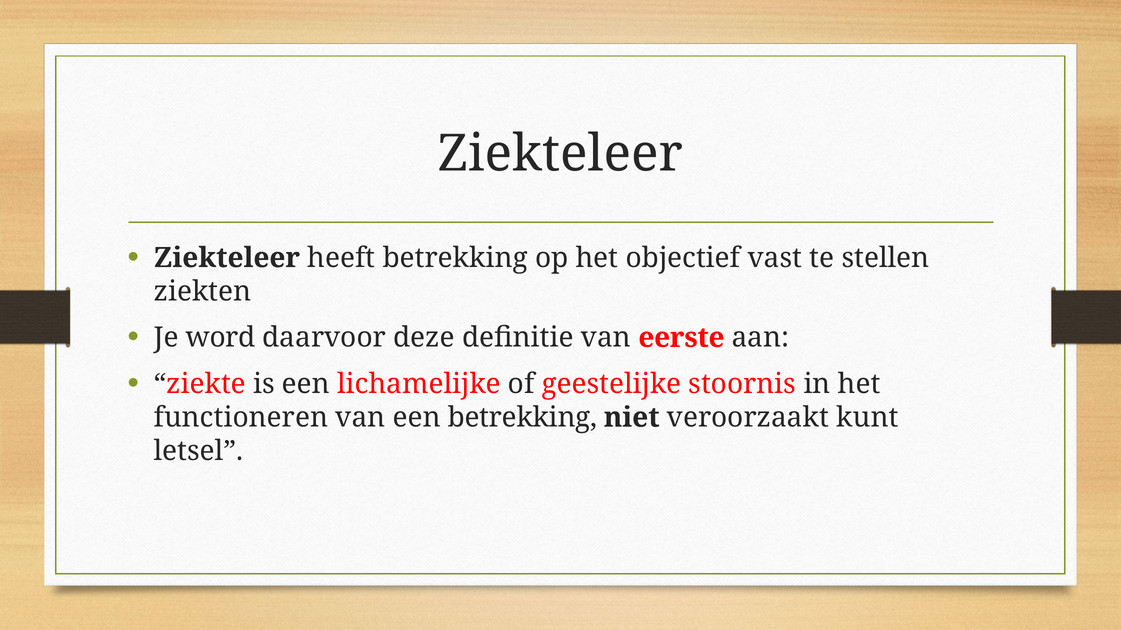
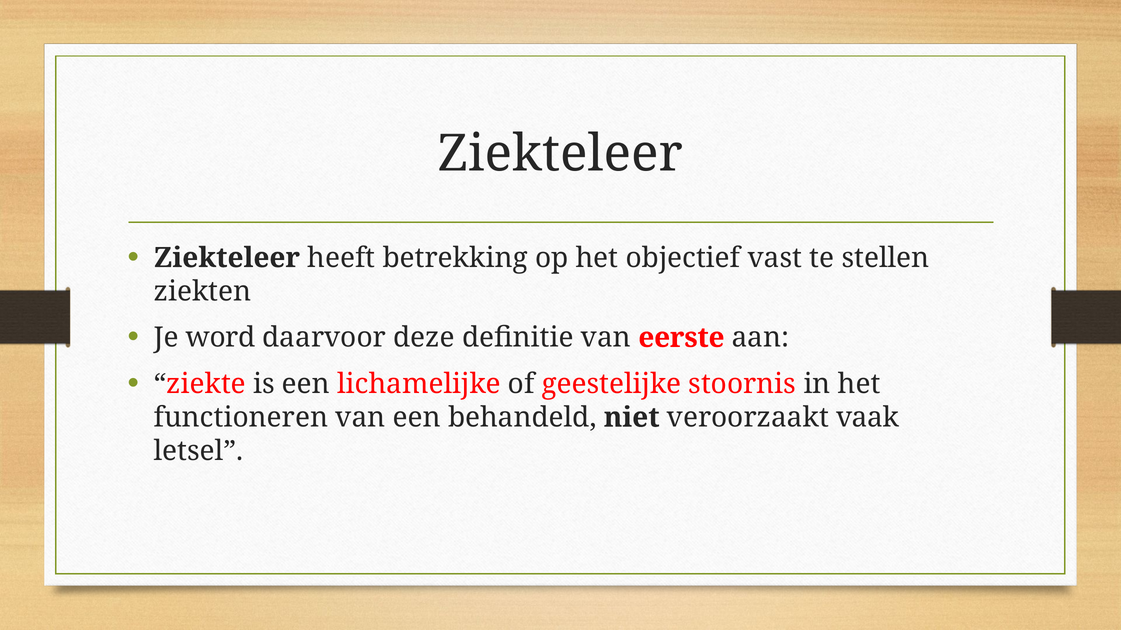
een betrekking: betrekking -> behandeld
kunt: kunt -> vaak
